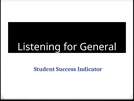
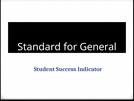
Listening: Listening -> Standard
